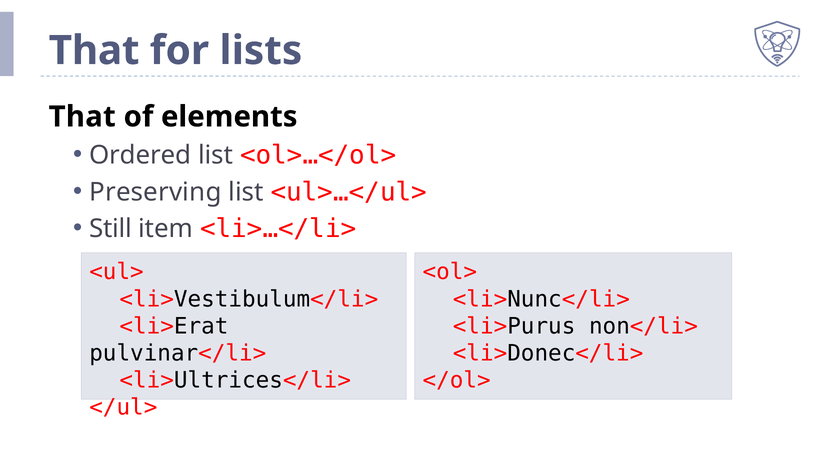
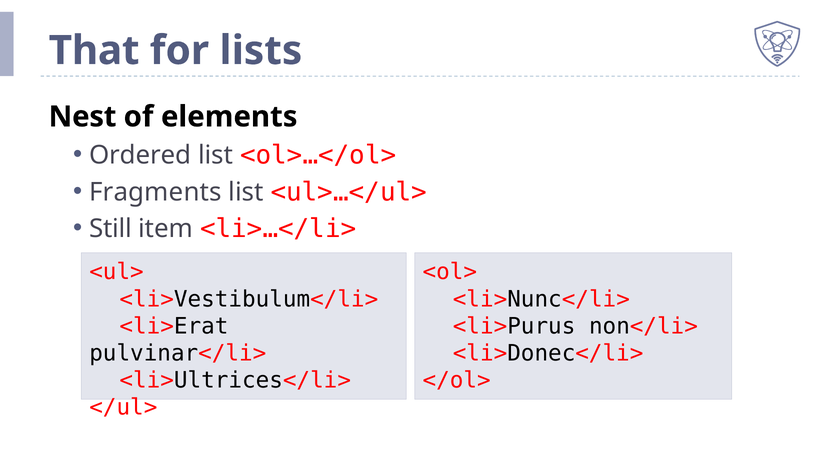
That at (82, 117): That -> Nest
Preserving: Preserving -> Fragments
